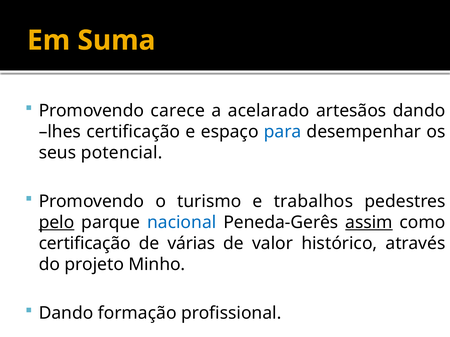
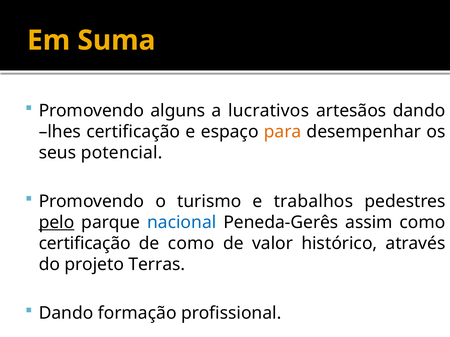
carece: carece -> alguns
acelarado: acelarado -> lucrativos
para colour: blue -> orange
assim underline: present -> none
de várias: várias -> como
Minho: Minho -> Terras
